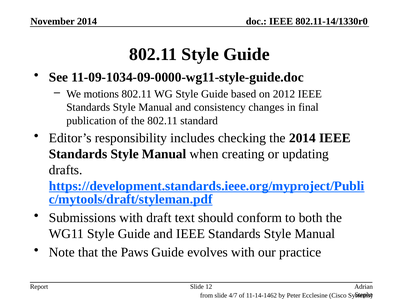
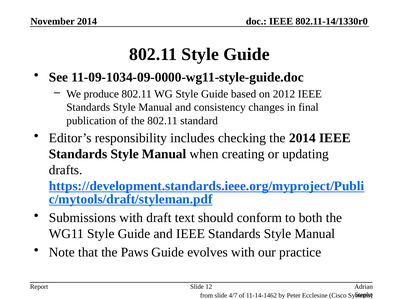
motions: motions -> produce
